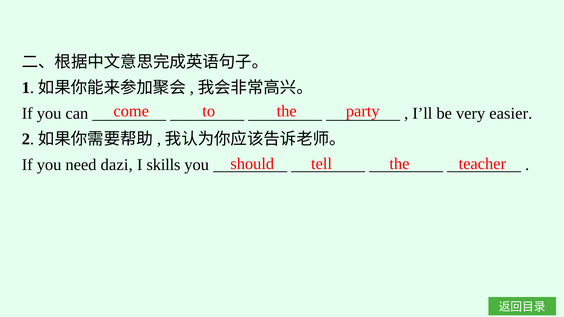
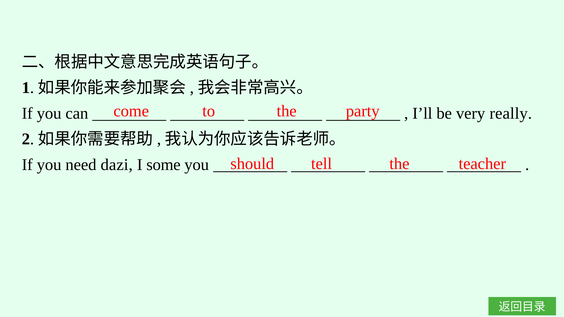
easier: easier -> really
skills: skills -> some
